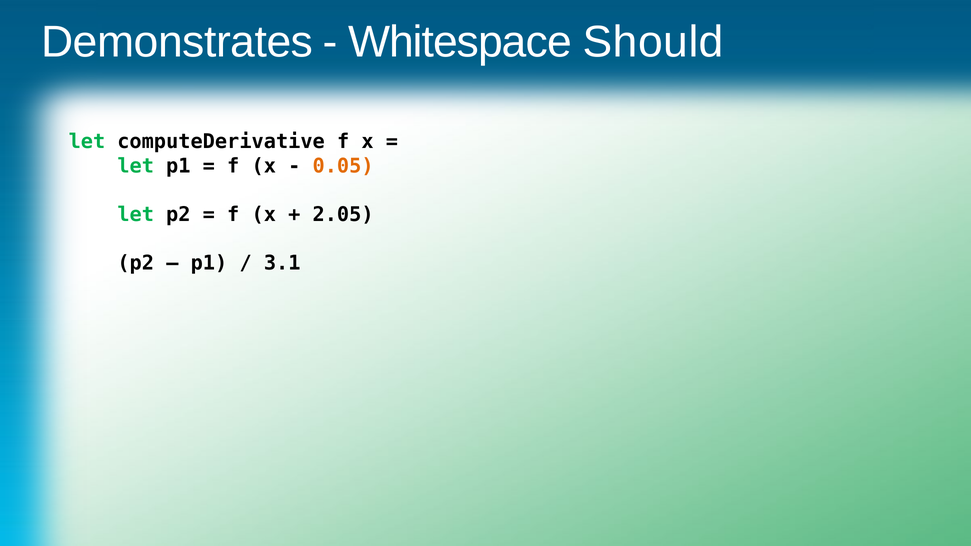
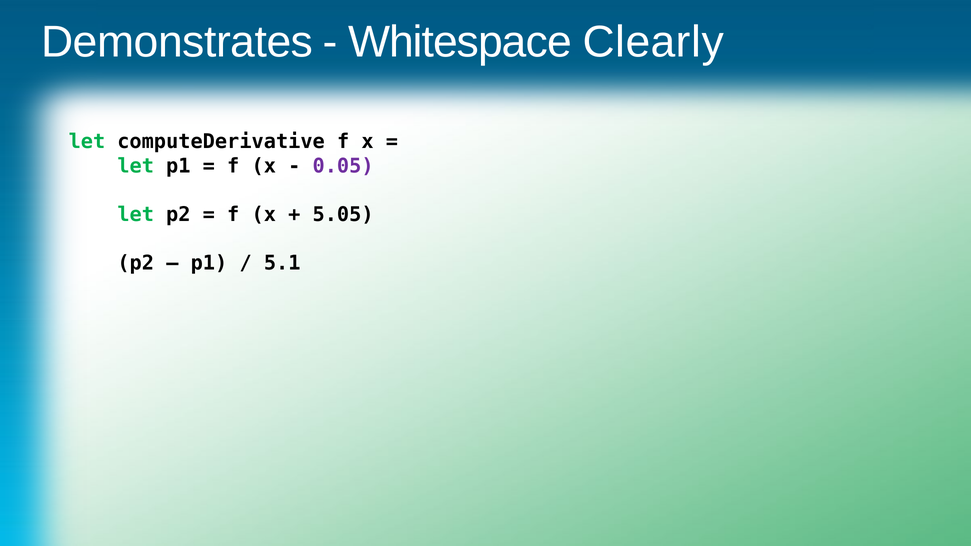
Should: Should -> Clearly
0.05 colour: orange -> purple
2.05: 2.05 -> 5.05
3.1: 3.1 -> 5.1
